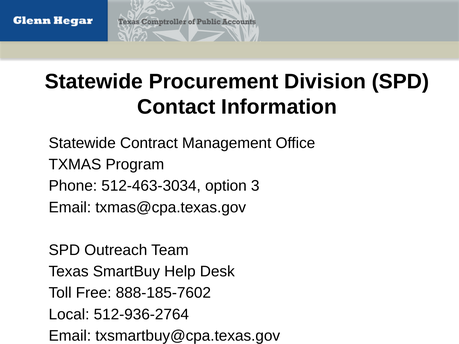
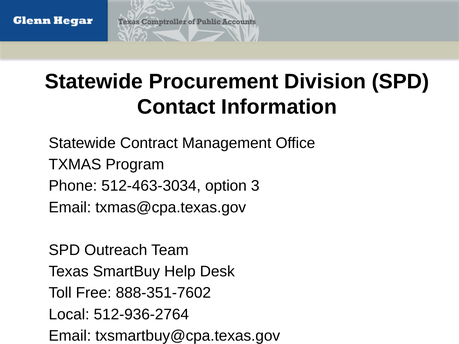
888-185-7602: 888-185-7602 -> 888-351-7602
